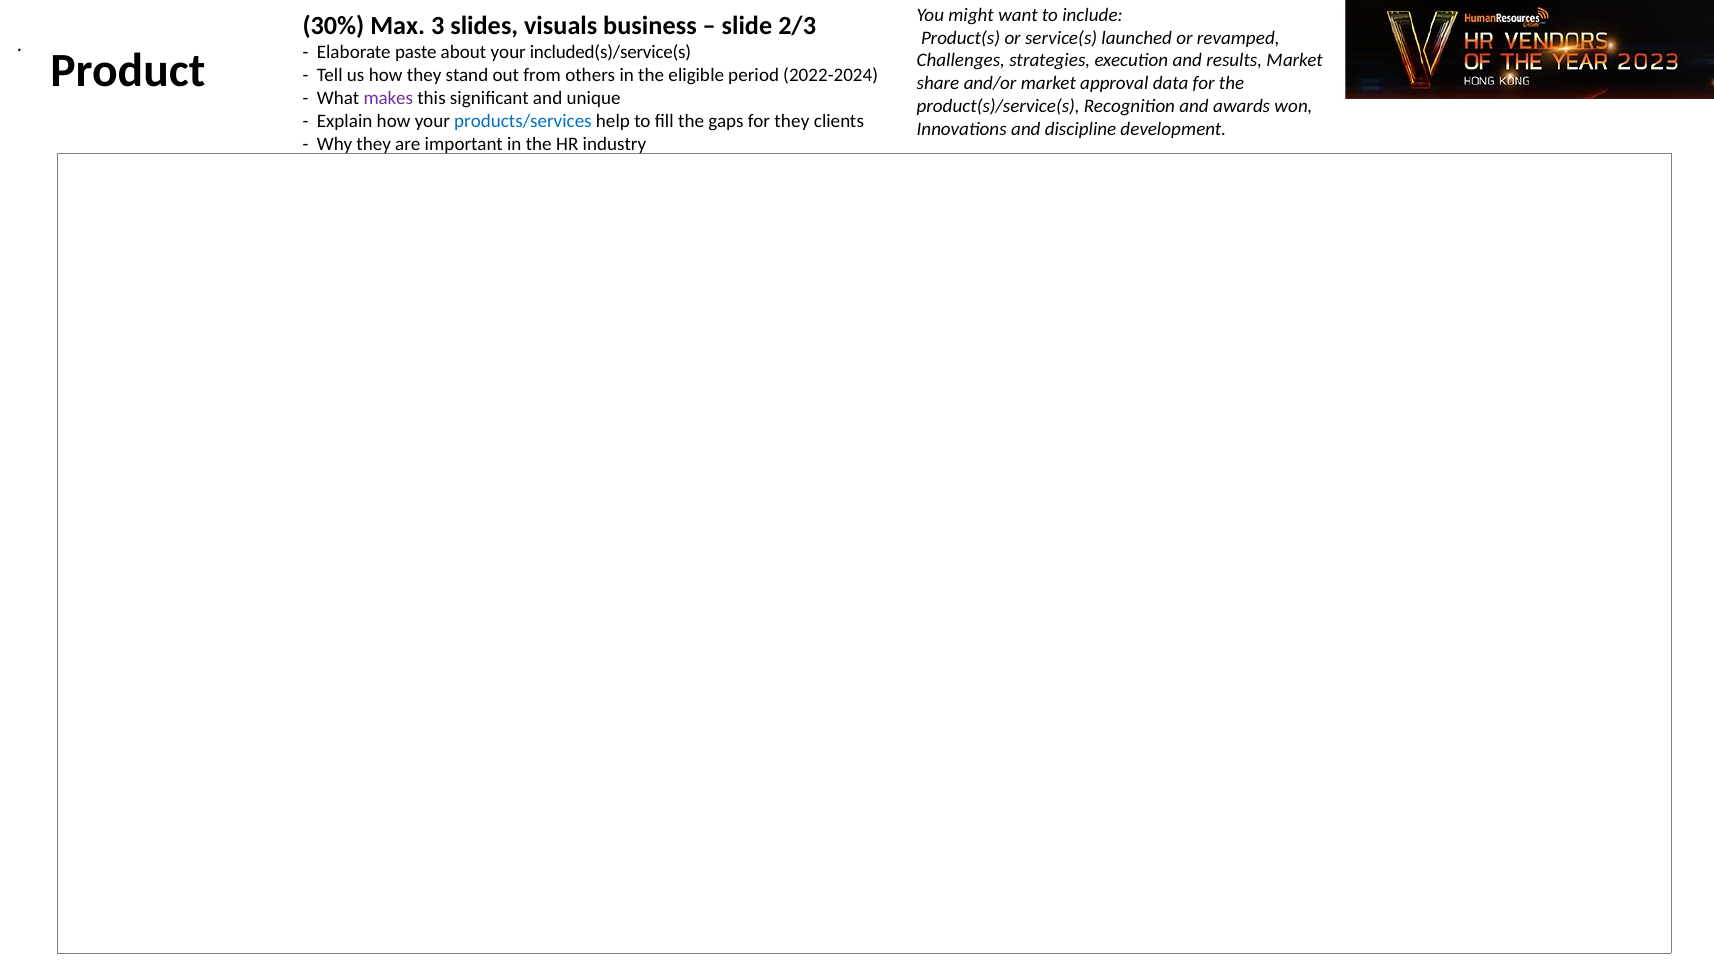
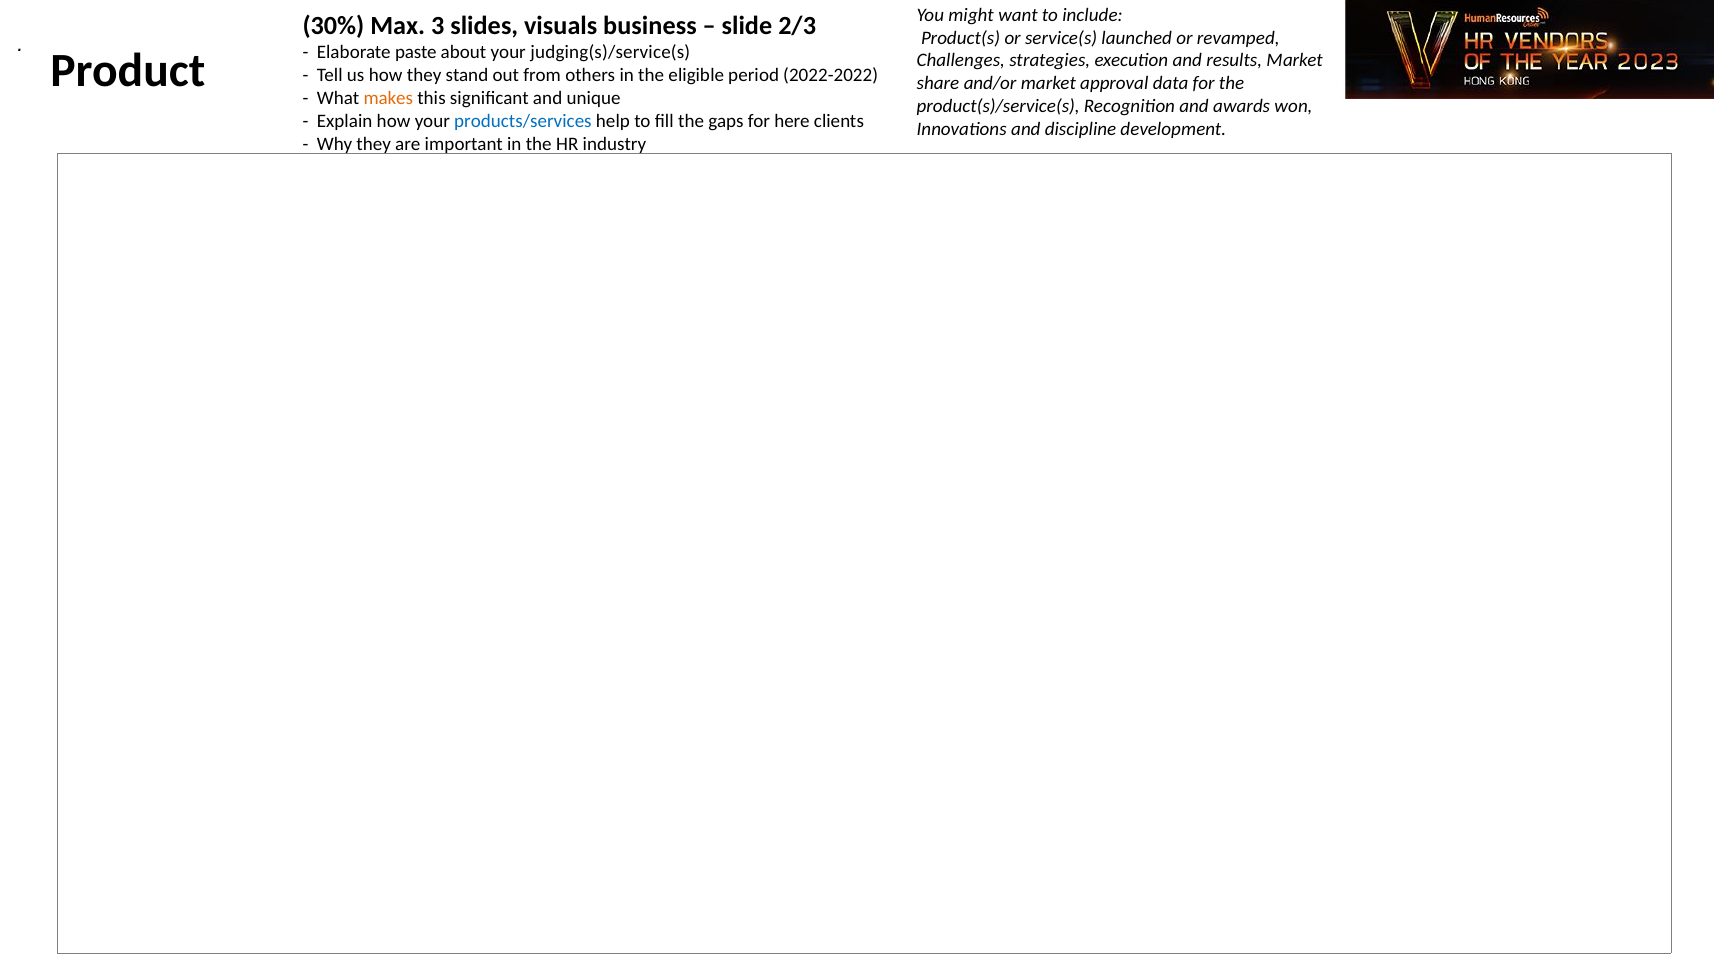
included(s)/service(s: included(s)/service(s -> judging(s)/service(s
2022-2024: 2022-2024 -> 2022-2022
makes colour: purple -> orange
for they: they -> here
